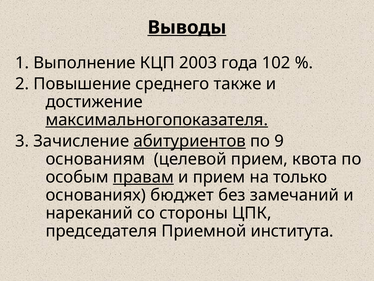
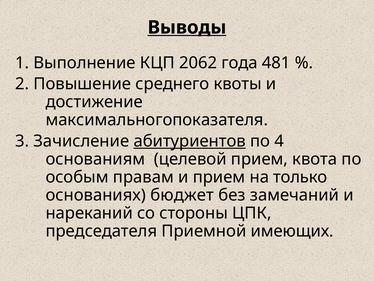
2003: 2003 -> 2062
102: 102 -> 481
также: также -> квоты
максимальногопоказателя underline: present -> none
9: 9 -> 4
правам underline: present -> none
института: института -> имеющих
